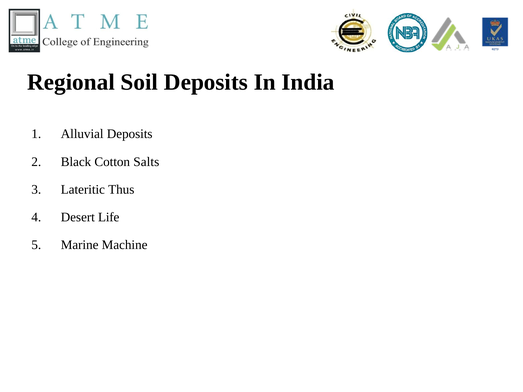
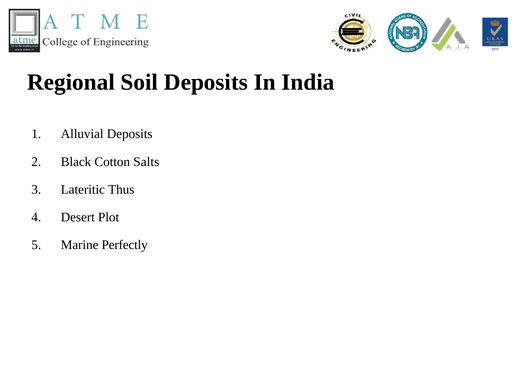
Life: Life -> Plot
Machine: Machine -> Perfectly
